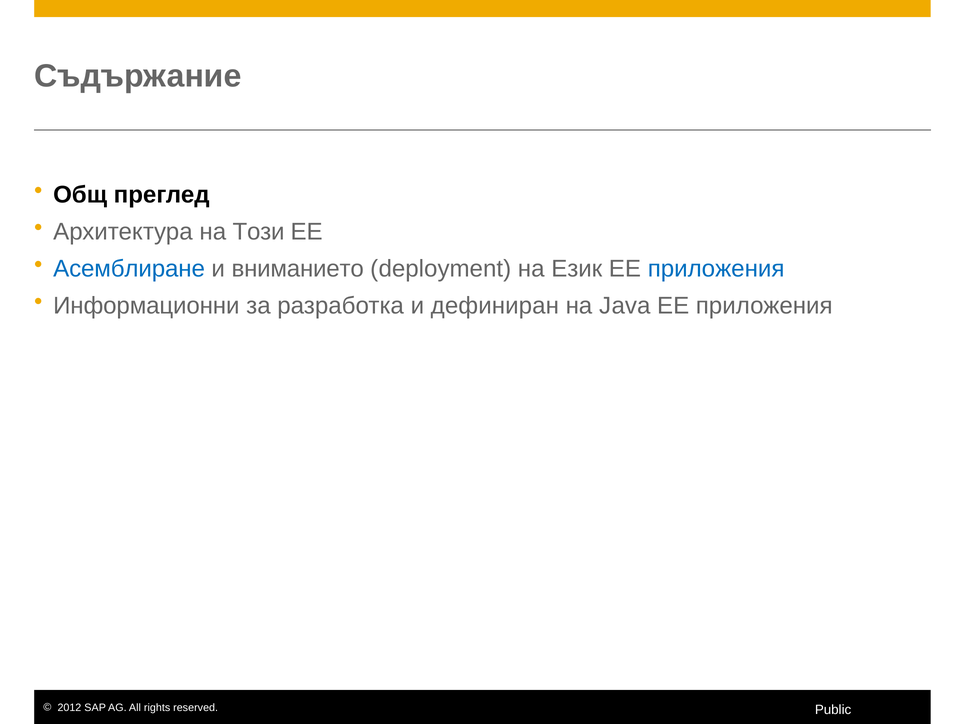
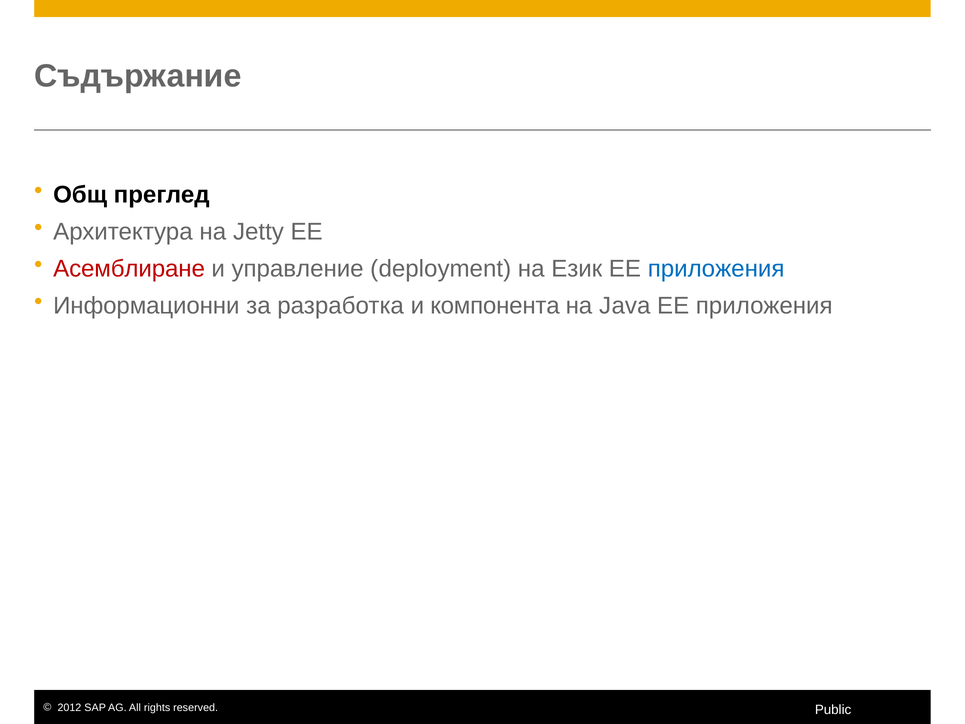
Този: Този -> Jetty
Асемблиране colour: blue -> red
вниманието: вниманието -> управление
дефиниран: дефиниран -> компонента
